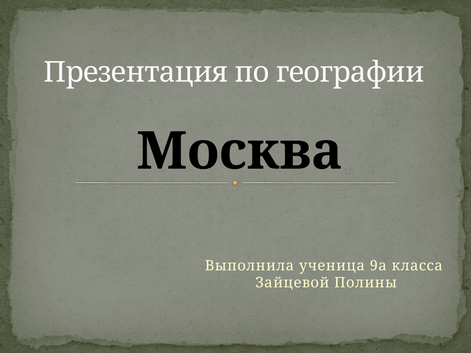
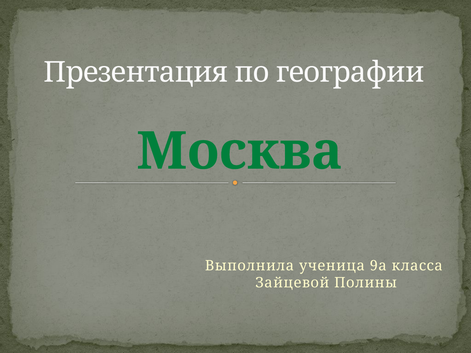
Москва colour: black -> green
